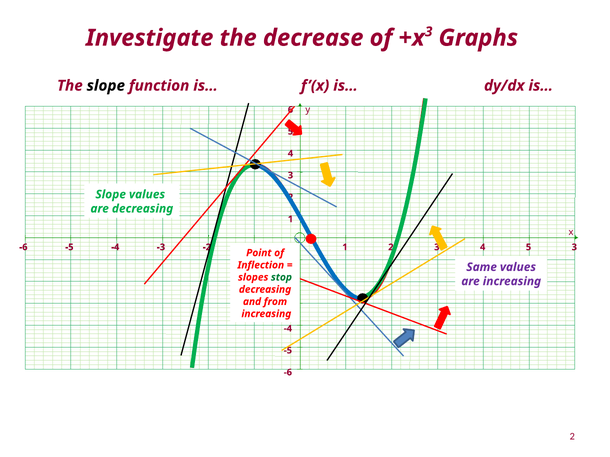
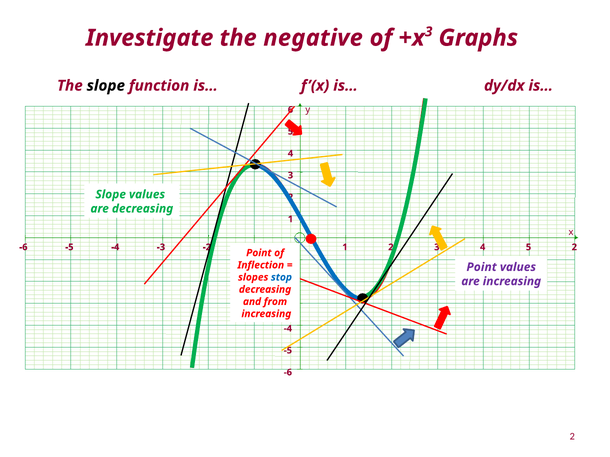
decrease: decrease -> negative
5 3: 3 -> 2
Same at (482, 267): Same -> Point
stop colour: green -> blue
